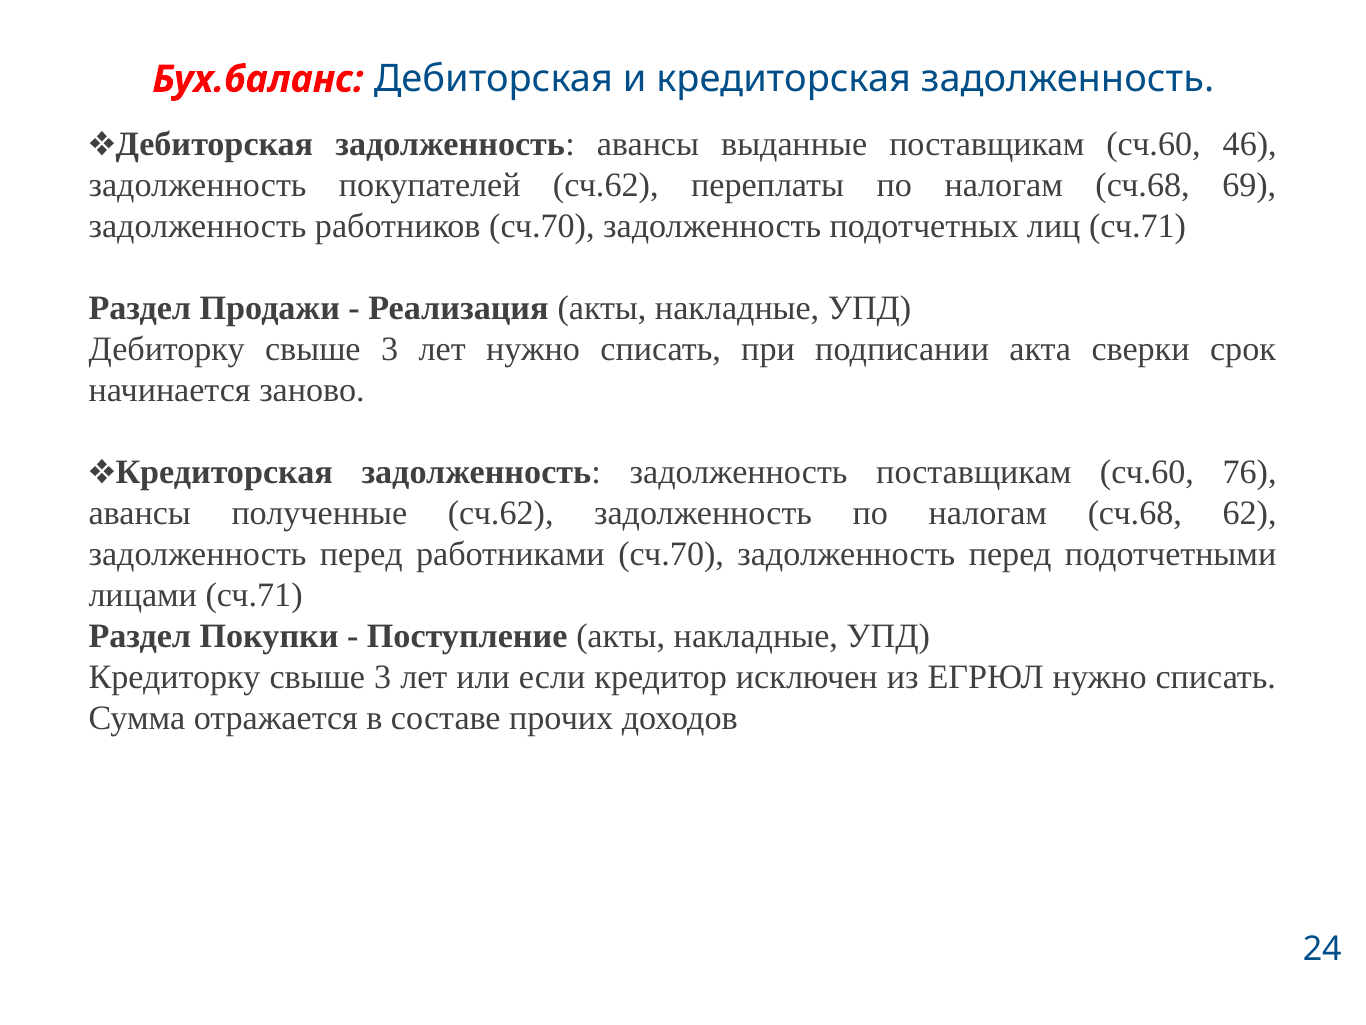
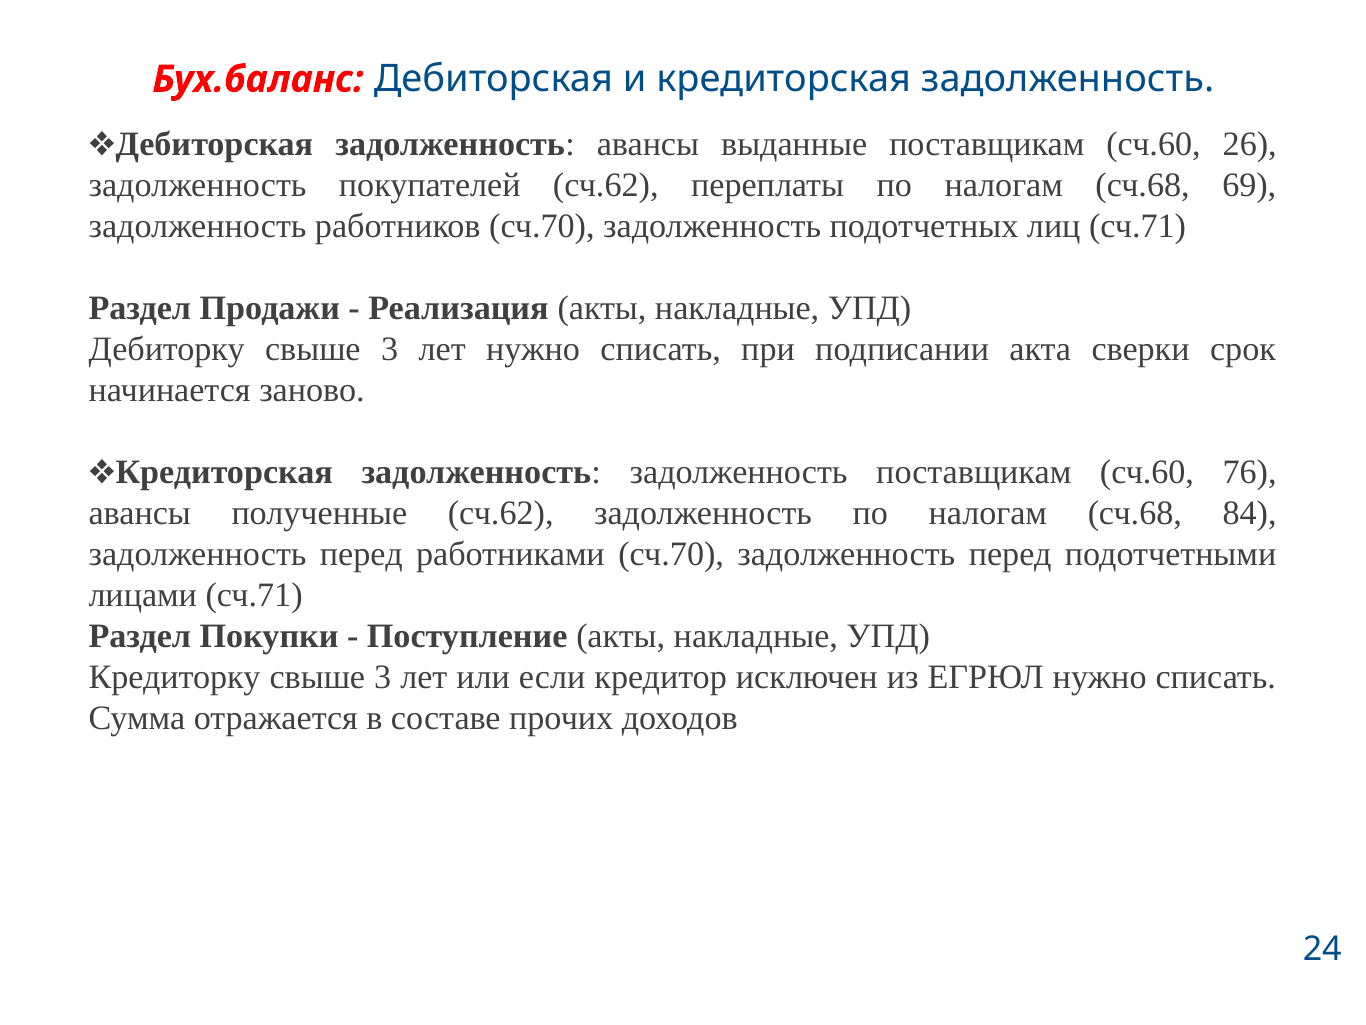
46: 46 -> 26
62: 62 -> 84
